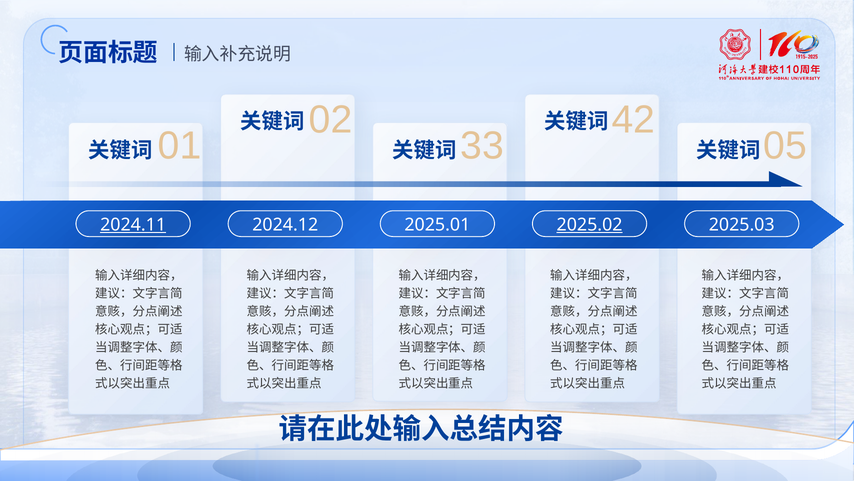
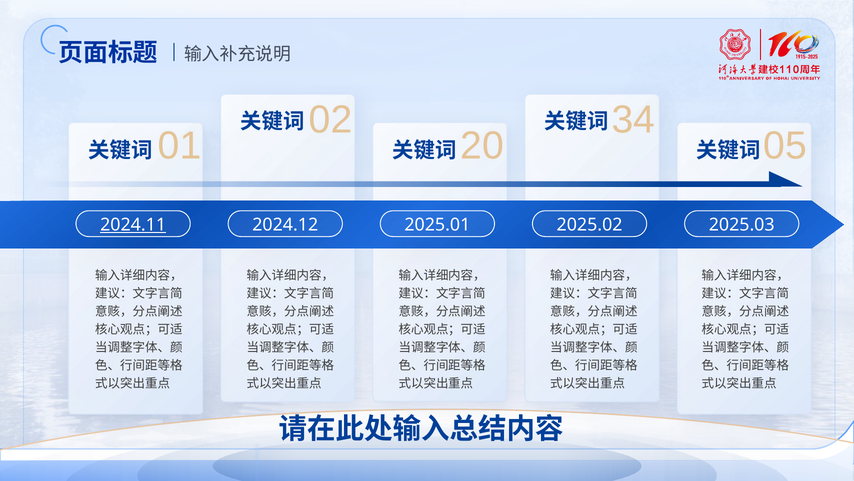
42: 42 -> 34
33: 33 -> 20
2025.02 underline: present -> none
